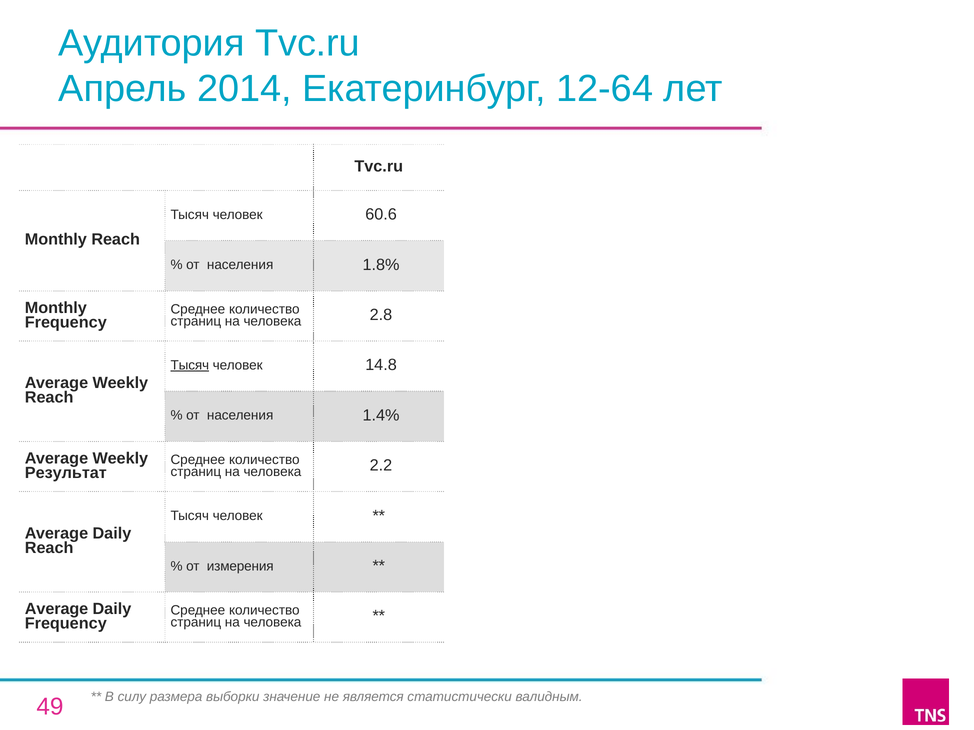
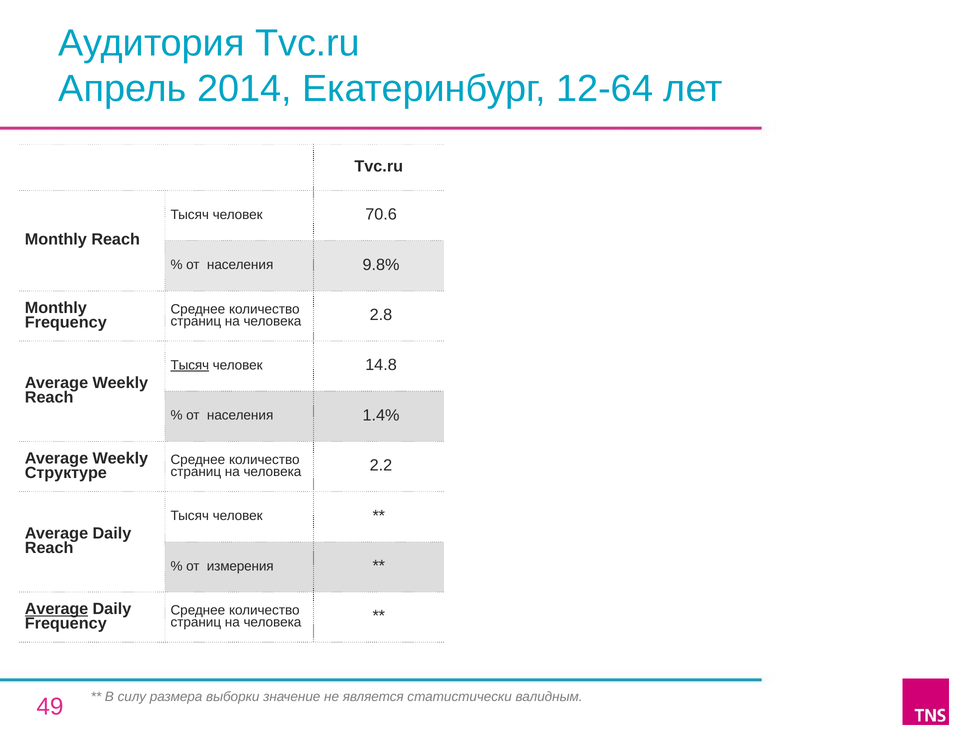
60.6: 60.6 -> 70.6
1.8%: 1.8% -> 9.8%
Результат: Результат -> Структуре
Average at (57, 609) underline: none -> present
